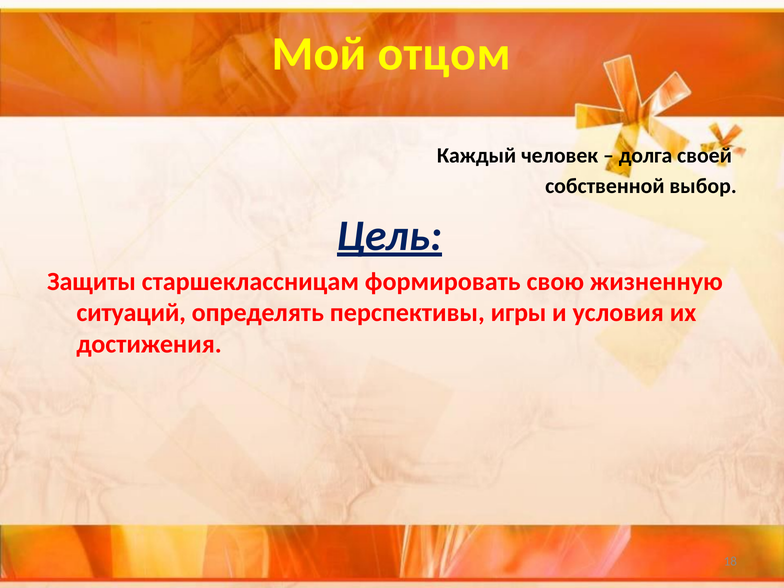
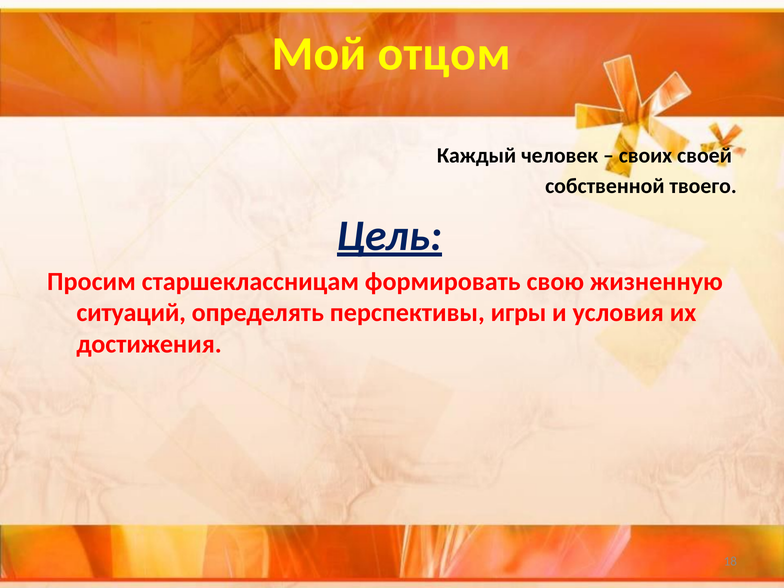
долга: долга -> своих
выбор: выбор -> твоего
Защиты: Защиты -> Просим
